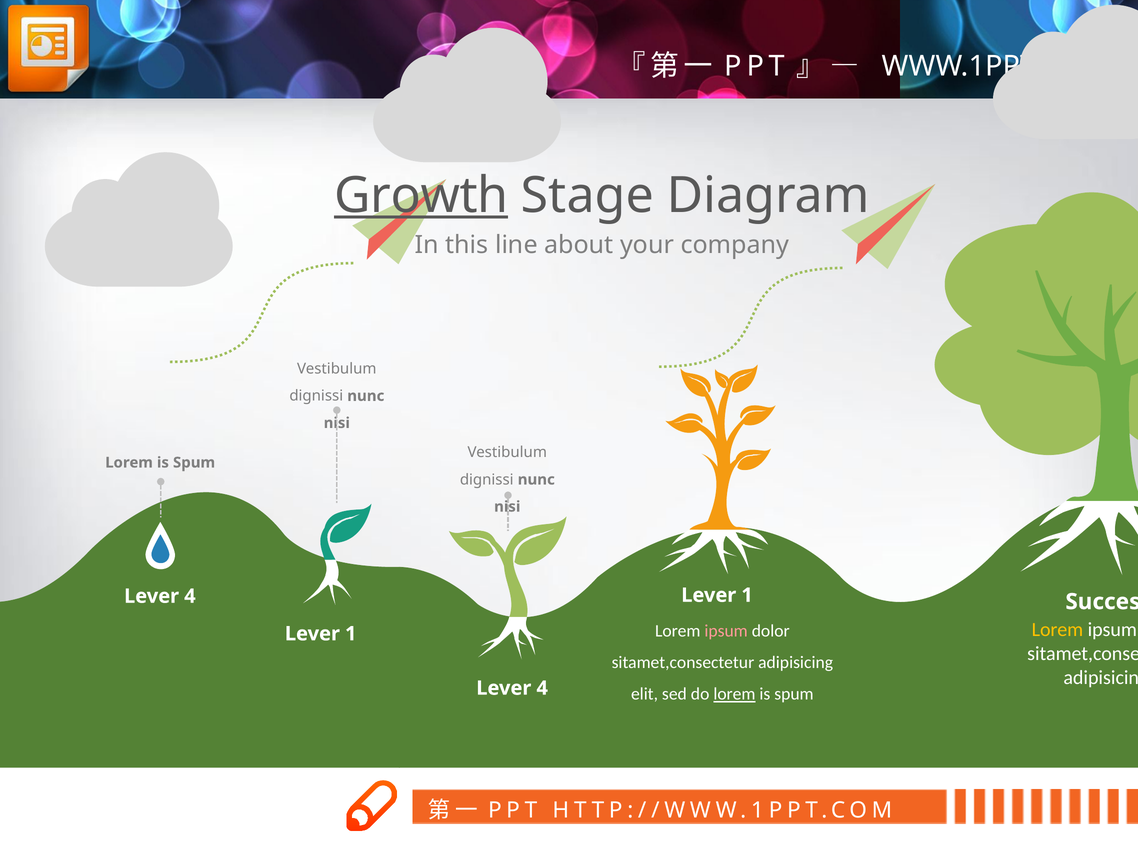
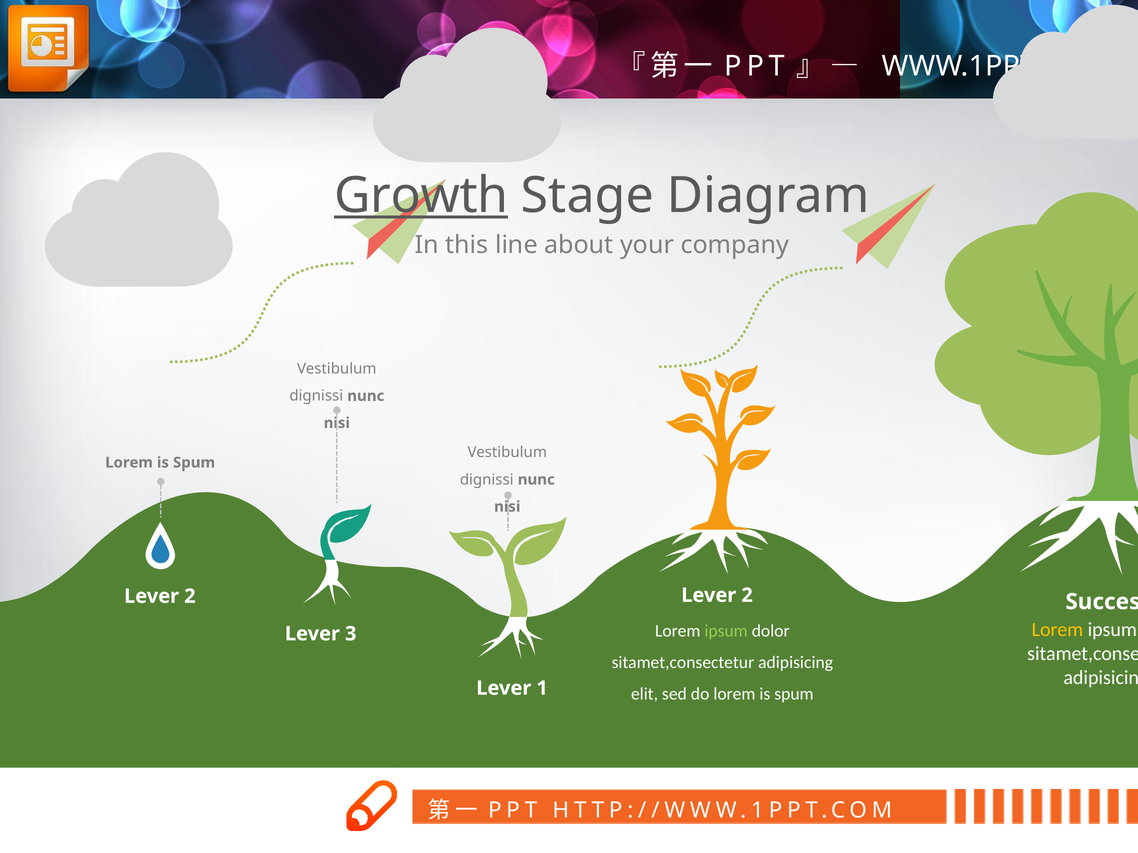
1 at (747, 596): 1 -> 2
4 at (190, 596): 4 -> 2
ipsum at (726, 631) colour: pink -> light green
1 at (351, 634): 1 -> 3
4 at (542, 688): 4 -> 1
lorem at (734, 695) underline: present -> none
